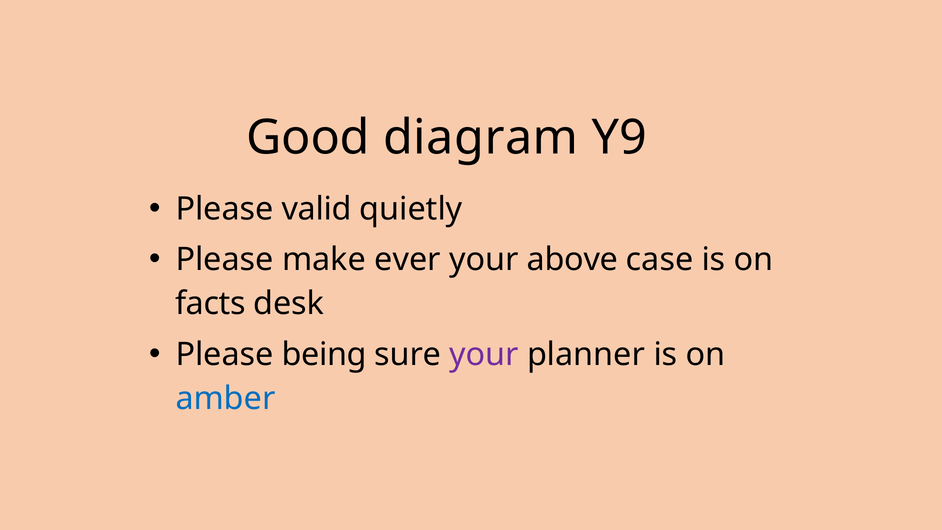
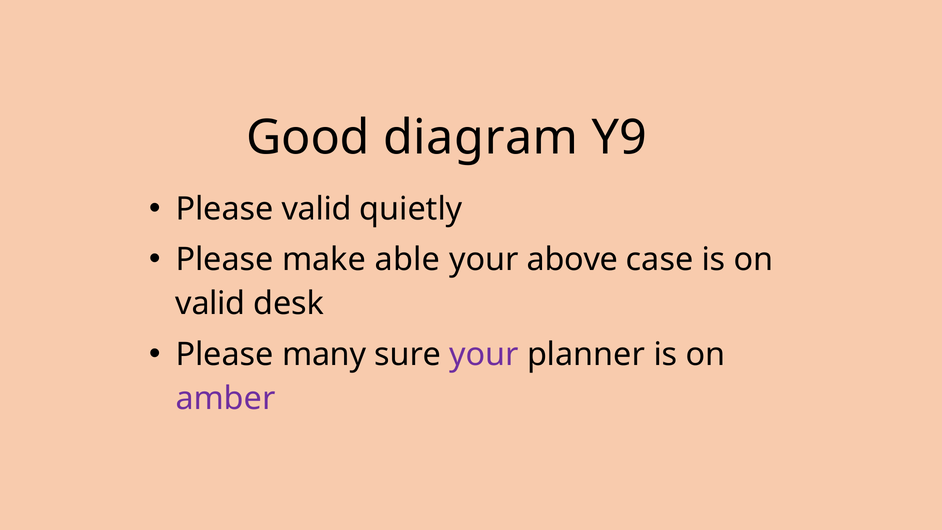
ever: ever -> able
facts at (210, 304): facts -> valid
being: being -> many
amber colour: blue -> purple
